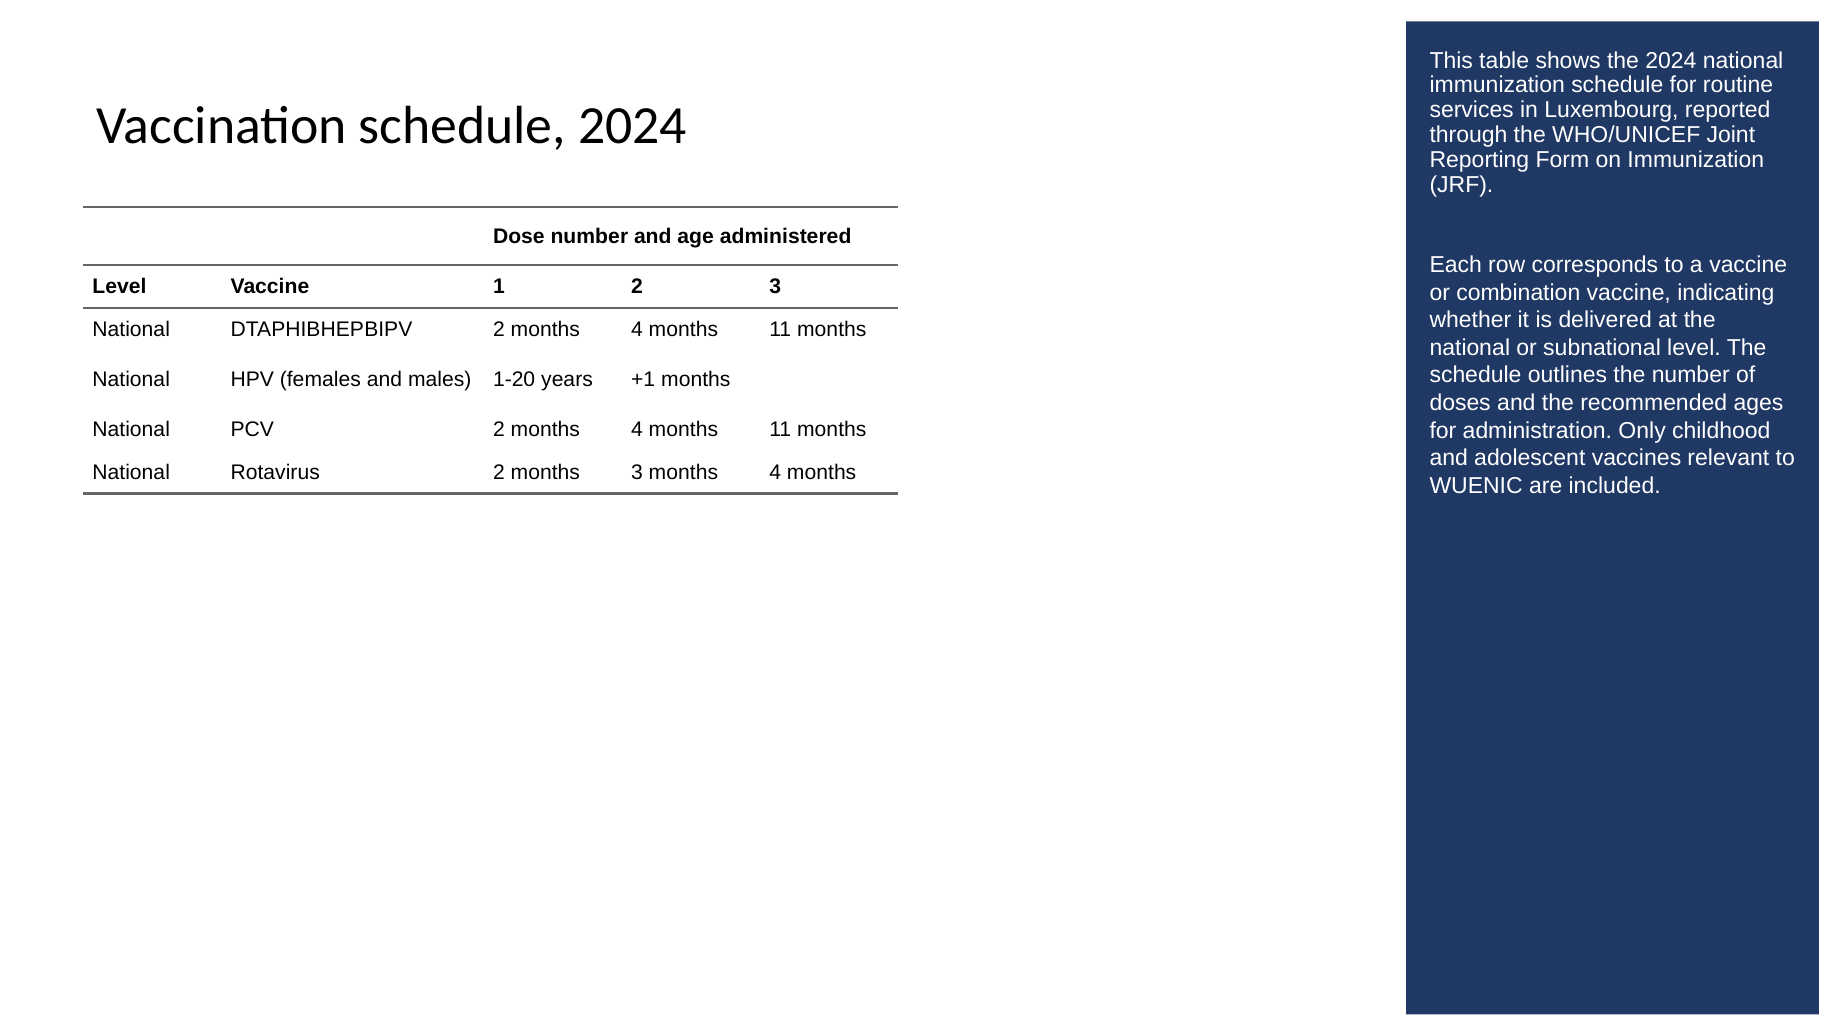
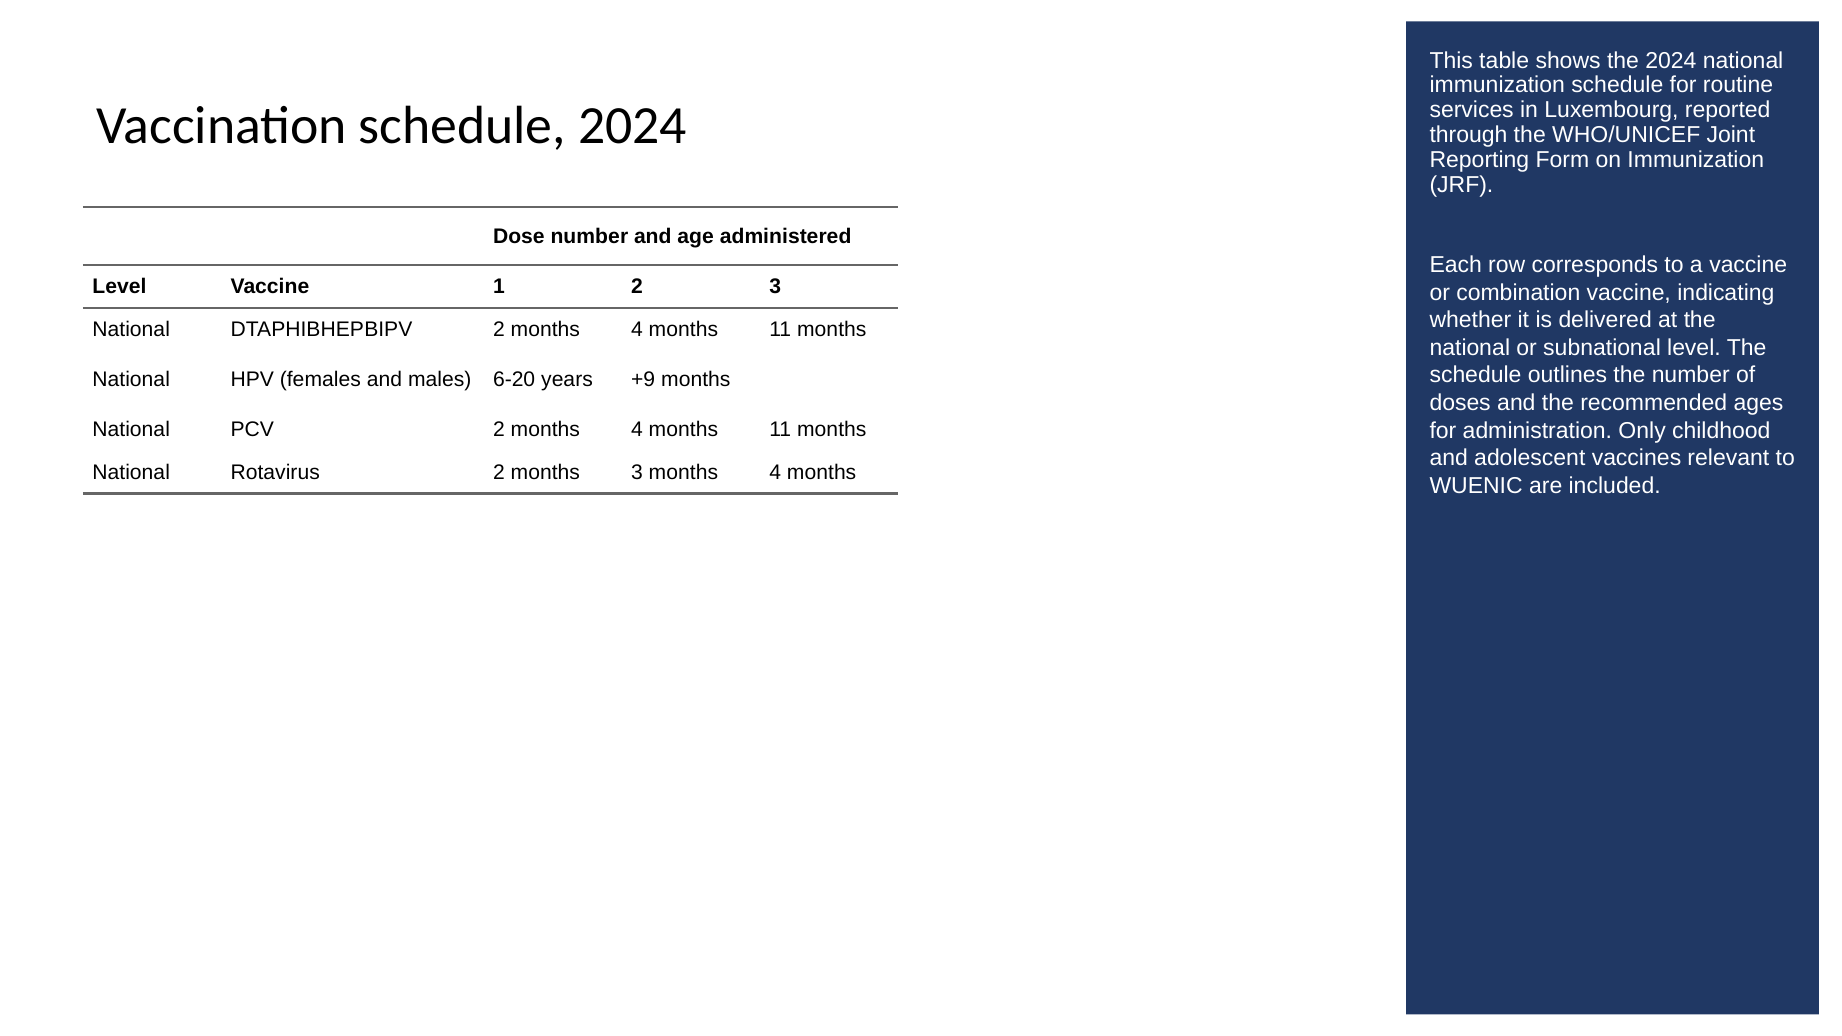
1-20: 1-20 -> 6-20
+1: +1 -> +9
